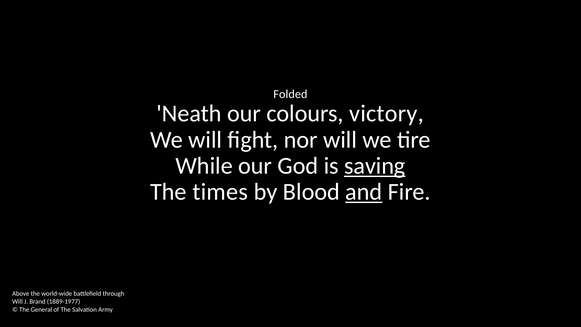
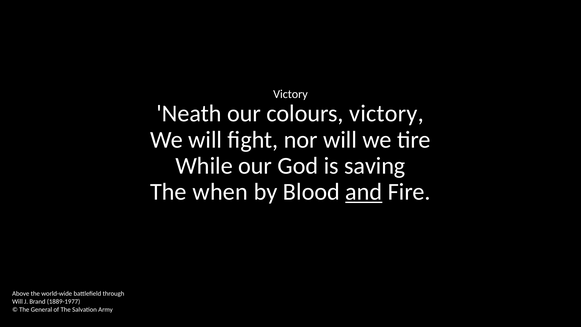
Folded at (290, 94): Folded -> Victory
saving underline: present -> none
times: times -> when
